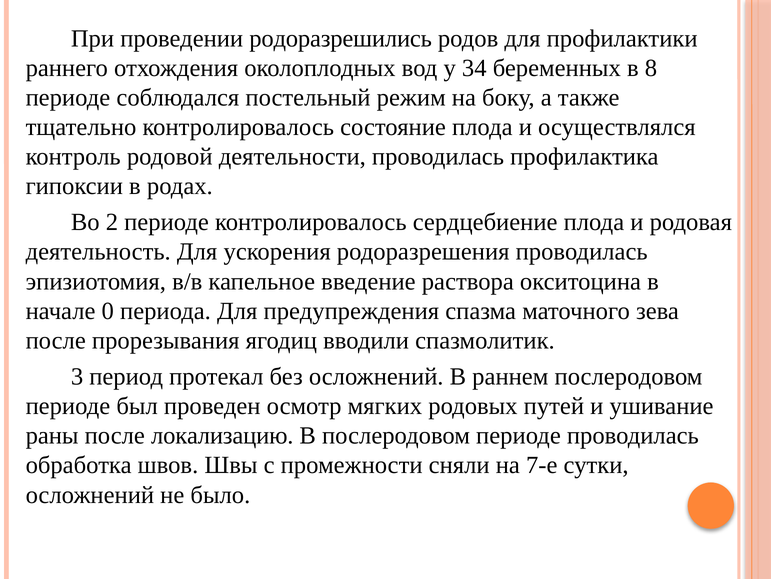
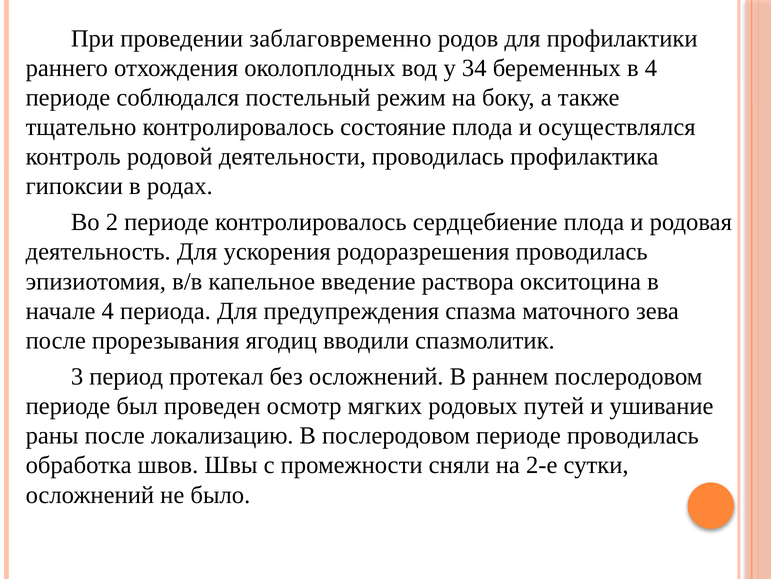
родоразрешились: родоразрешились -> заблаговременно
в 8: 8 -> 4
начале 0: 0 -> 4
7-е: 7-е -> 2-е
